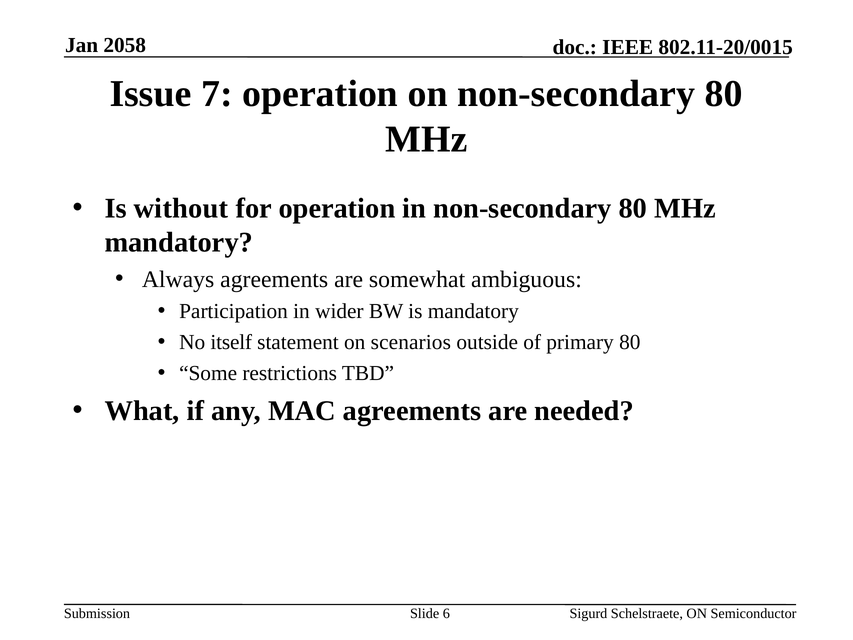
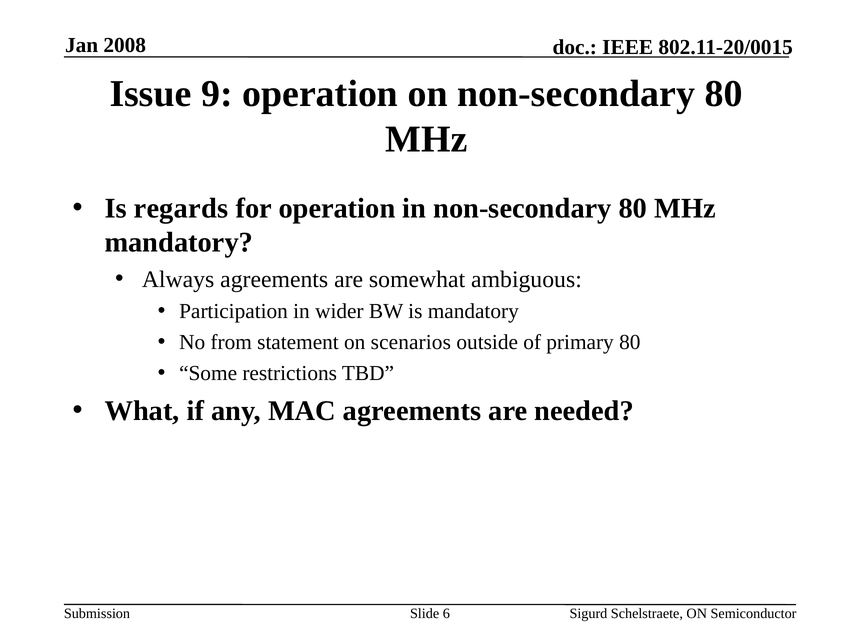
2058: 2058 -> 2008
7: 7 -> 9
without: without -> regards
itself: itself -> from
